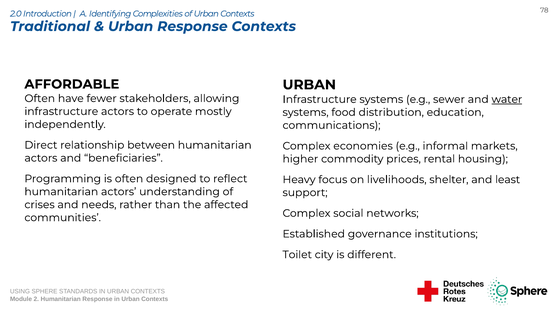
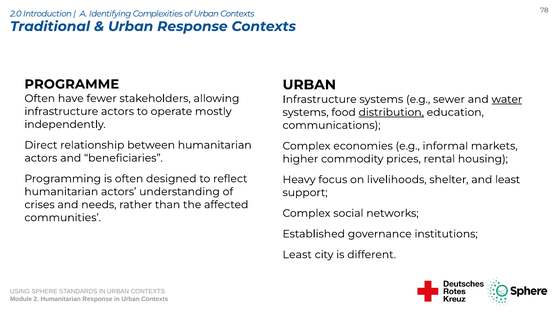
AFFORDABLE: AFFORDABLE -> PROGRAMME
distribution underline: none -> present
Toilet at (297, 254): Toilet -> Least
